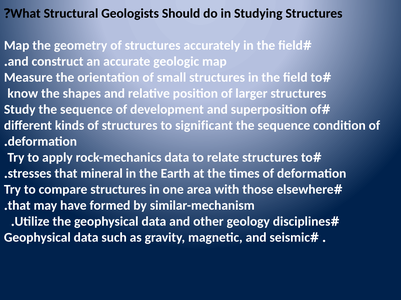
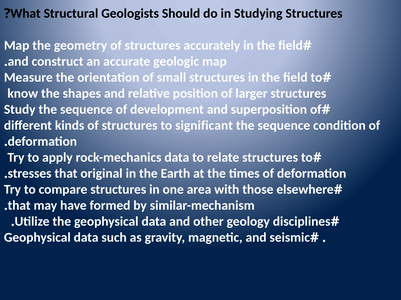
mineral: mineral -> original
